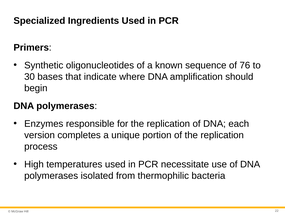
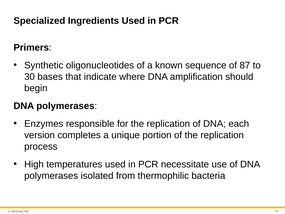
76: 76 -> 87
